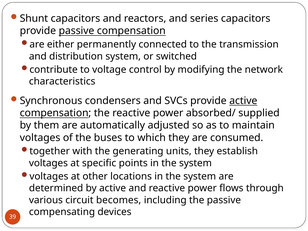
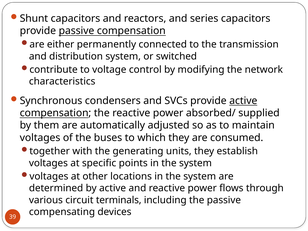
becomes: becomes -> terminals
